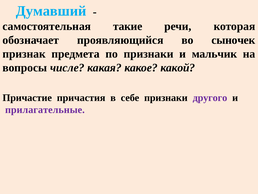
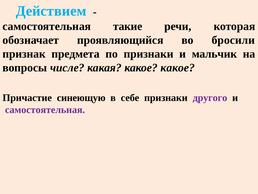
Думавший: Думавший -> Действием
сыночек: сыночек -> бросили
какое какой: какой -> какое
причастия: причастия -> синеющую
прилагательные at (45, 109): прилагательные -> самостоятельная
